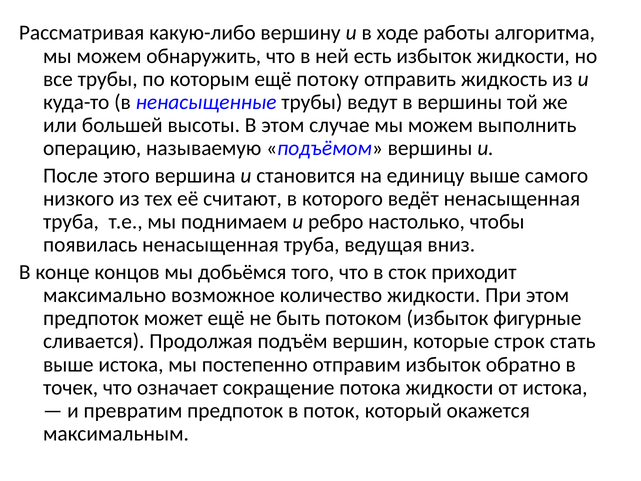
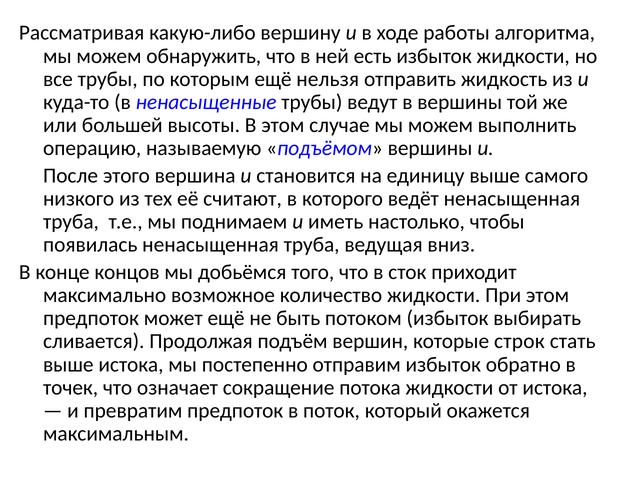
потоку: потоку -> нельзя
ребро: ребро -> иметь
фигурные: фигурные -> выбирать
